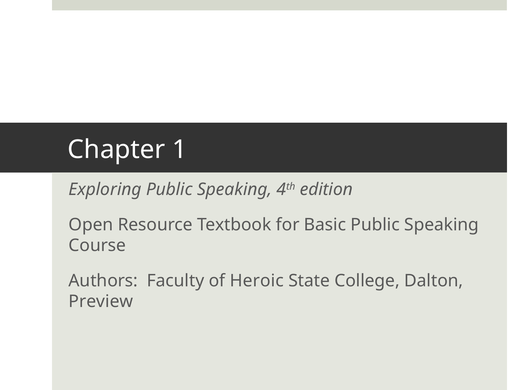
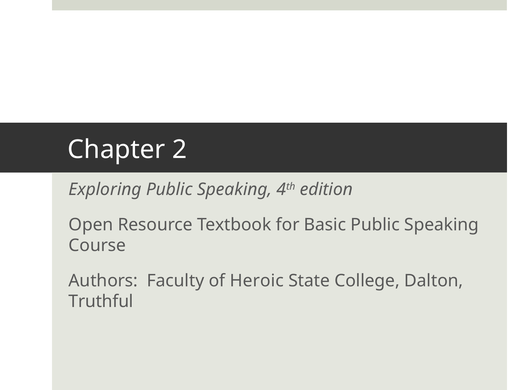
1: 1 -> 2
Preview: Preview -> Truthful
